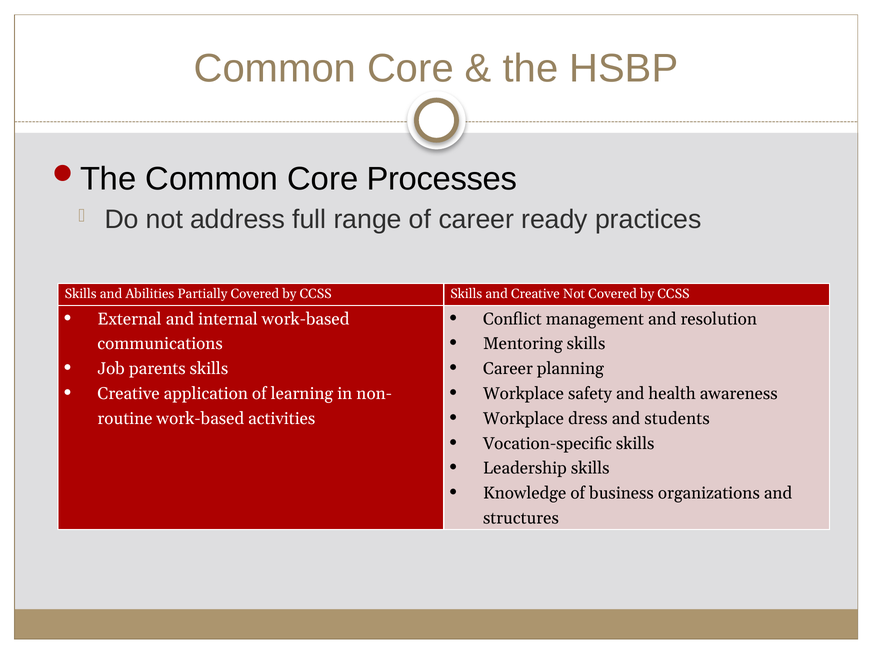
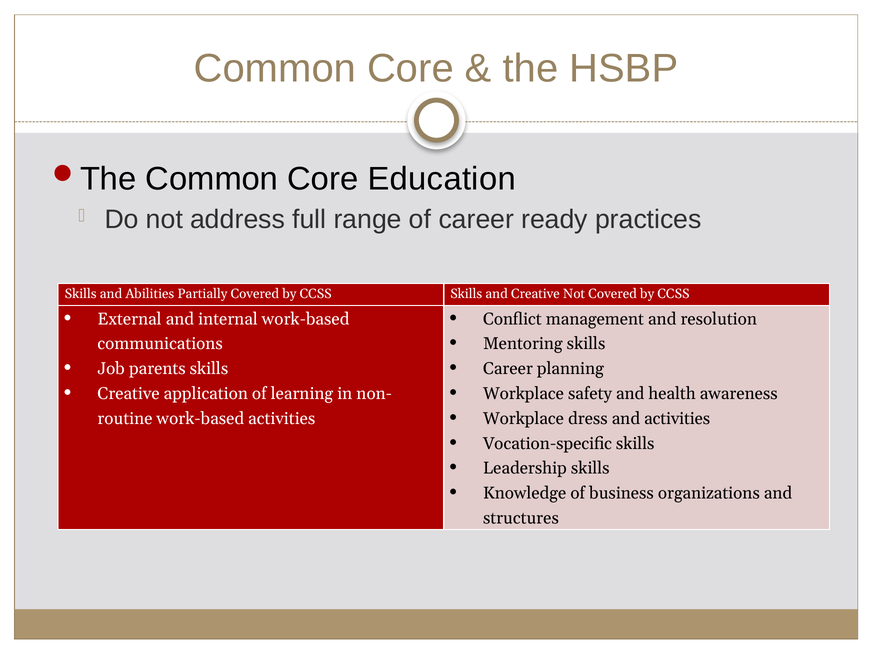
Processes: Processes -> Education
and students: students -> activities
